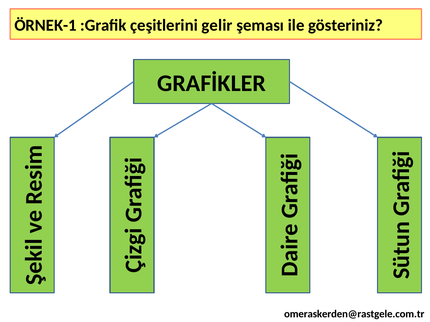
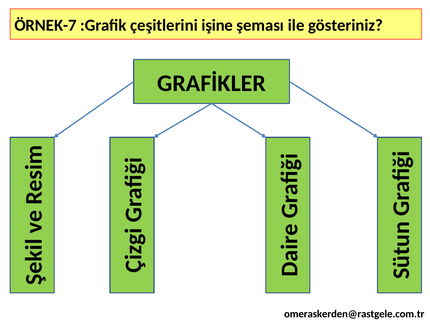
ÖRNEK-1: ÖRNEK-1 -> ÖRNEK-7
gelir: gelir -> işine
